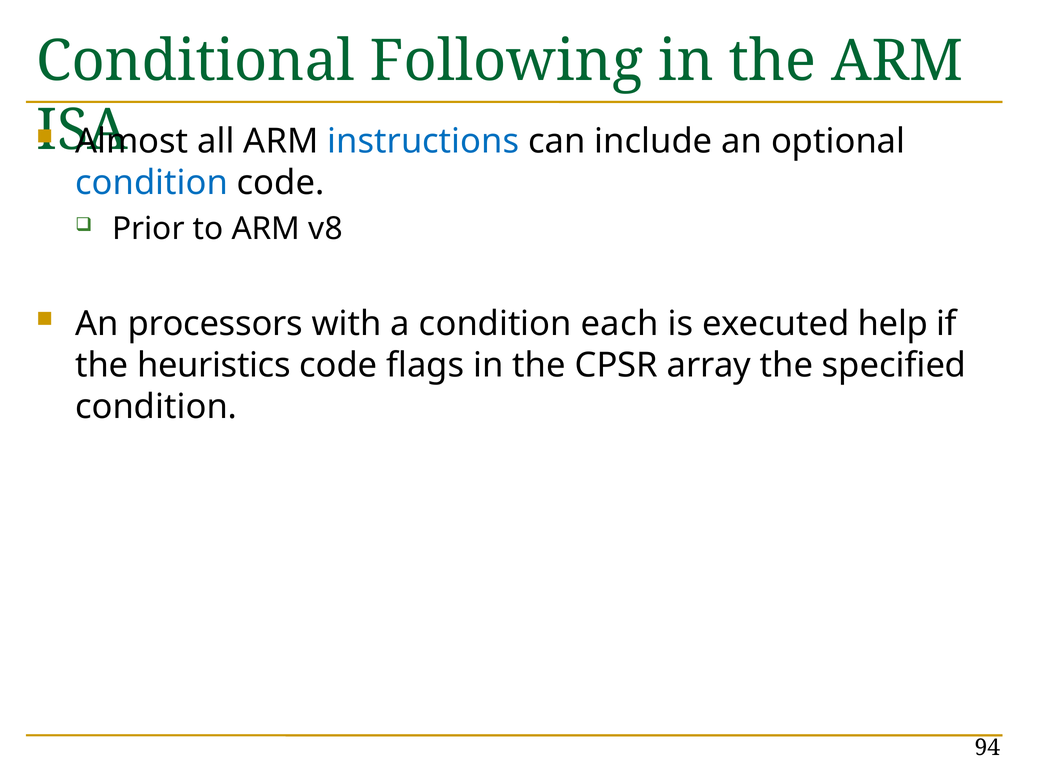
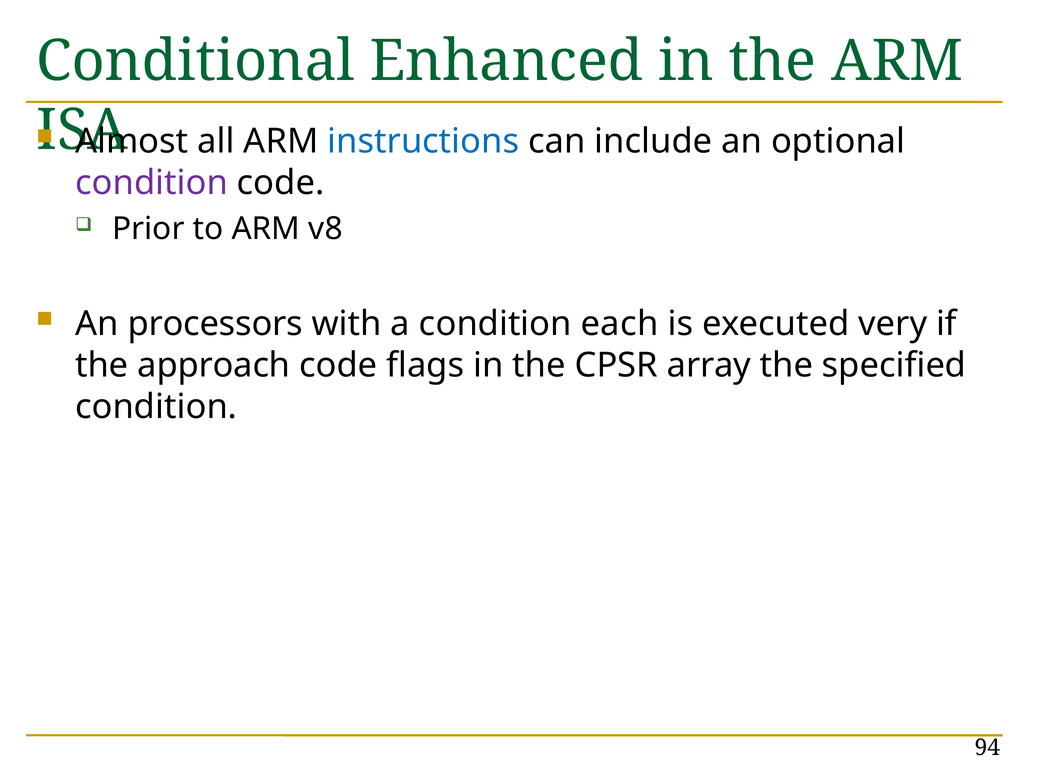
Following: Following -> Enhanced
condition at (152, 183) colour: blue -> purple
help: help -> very
heuristics: heuristics -> approach
